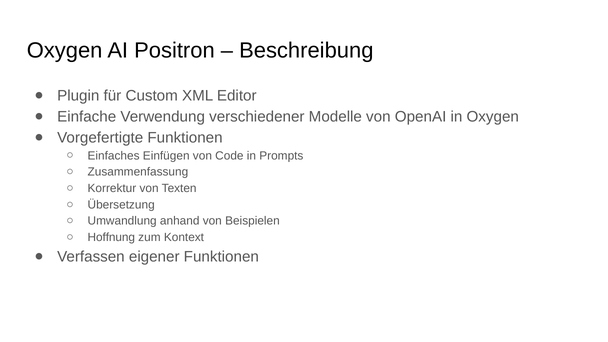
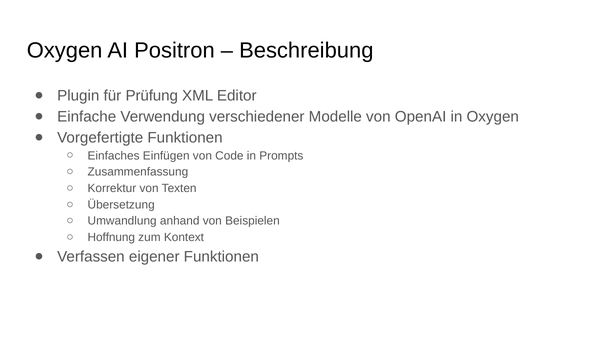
Custom: Custom -> Prüfung
